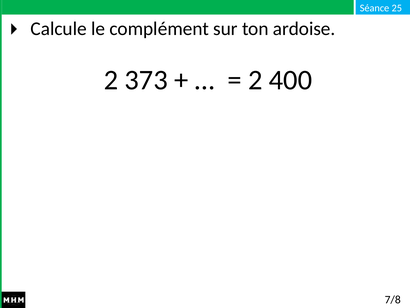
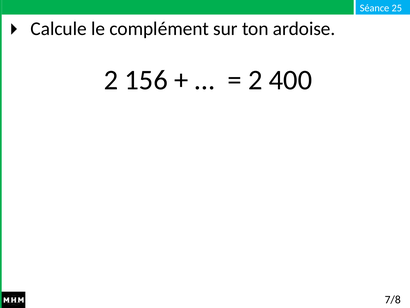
373: 373 -> 156
